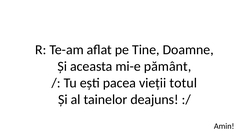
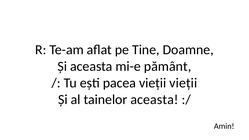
vieții totul: totul -> vieții
tainelor deajuns: deajuns -> aceasta
